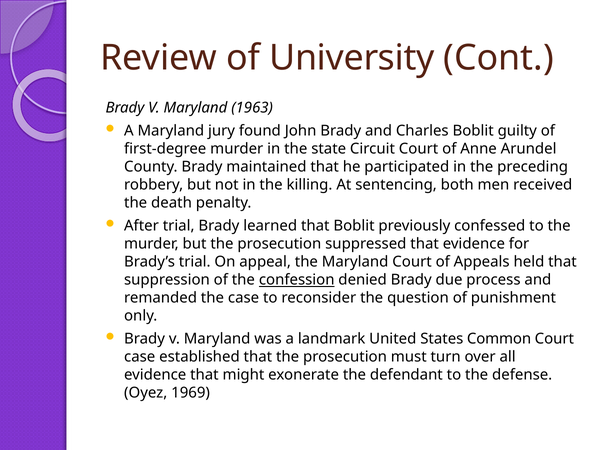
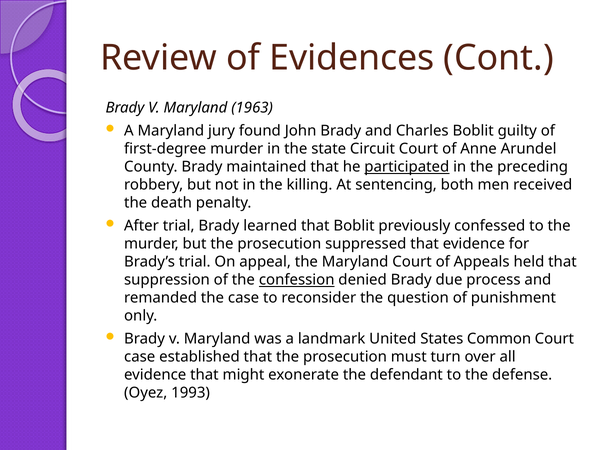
University: University -> Evidences
participated underline: none -> present
1969: 1969 -> 1993
